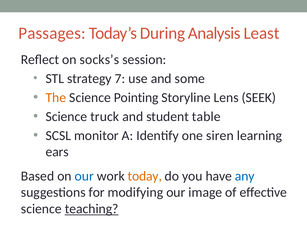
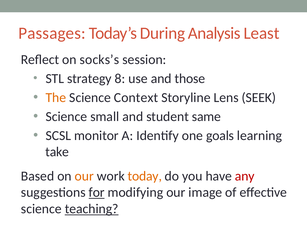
7: 7 -> 8
some: some -> those
Pointing: Pointing -> Context
truck: truck -> small
table: table -> same
siren: siren -> goals
ears: ears -> take
our at (84, 175) colour: blue -> orange
any colour: blue -> red
for underline: none -> present
